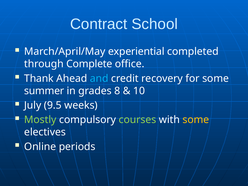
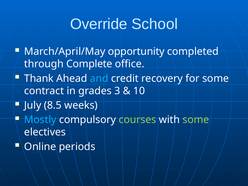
Contract: Contract -> Override
experiential: experiential -> opportunity
summer: summer -> contract
8: 8 -> 3
9.5: 9.5 -> 8.5
Mostly colour: light green -> light blue
some at (196, 120) colour: yellow -> light green
